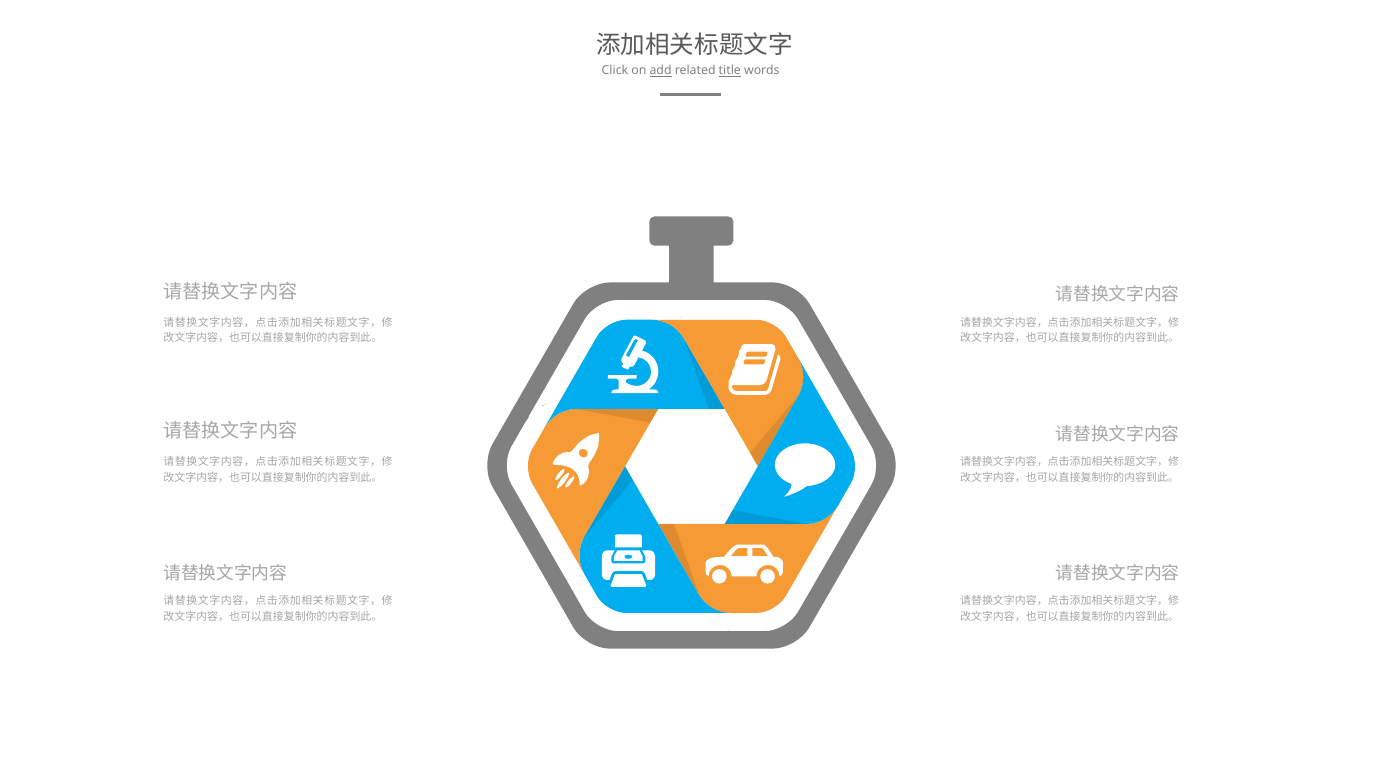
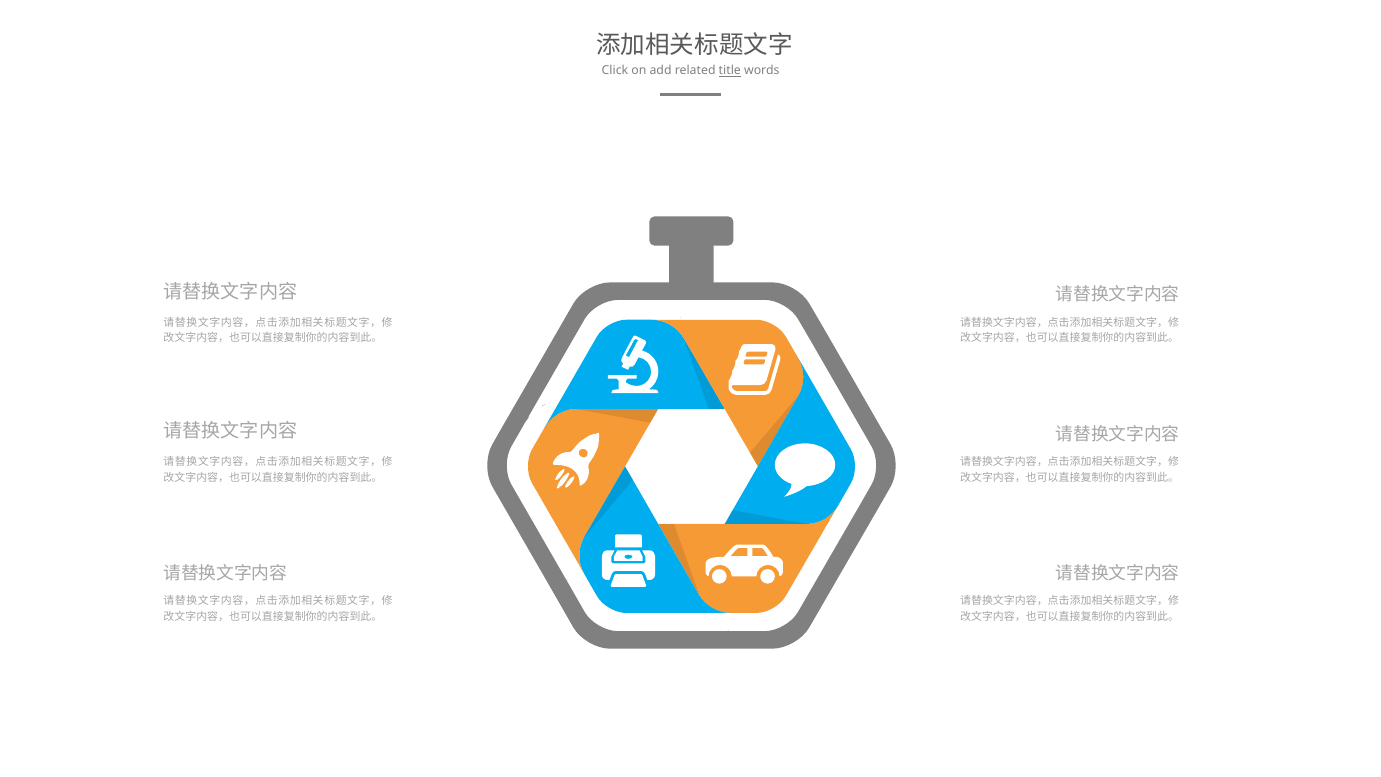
add underline: present -> none
